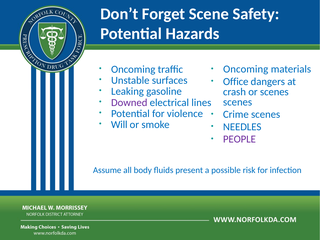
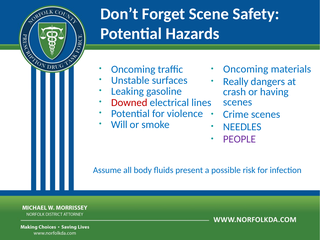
Office: Office -> Really
or scenes: scenes -> having
Downed colour: purple -> red
